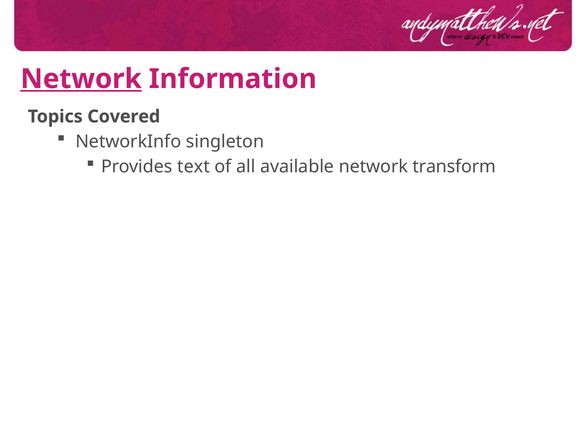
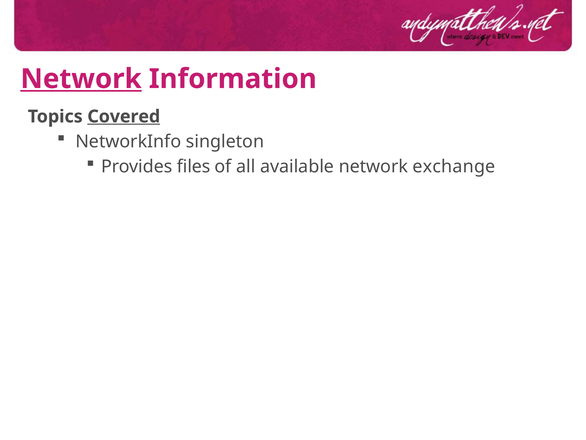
Covered underline: none -> present
text: text -> files
transform: transform -> exchange
